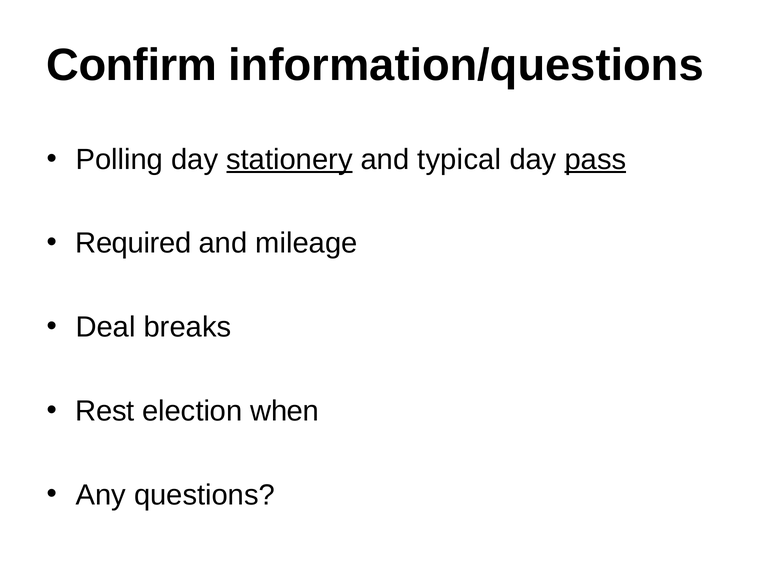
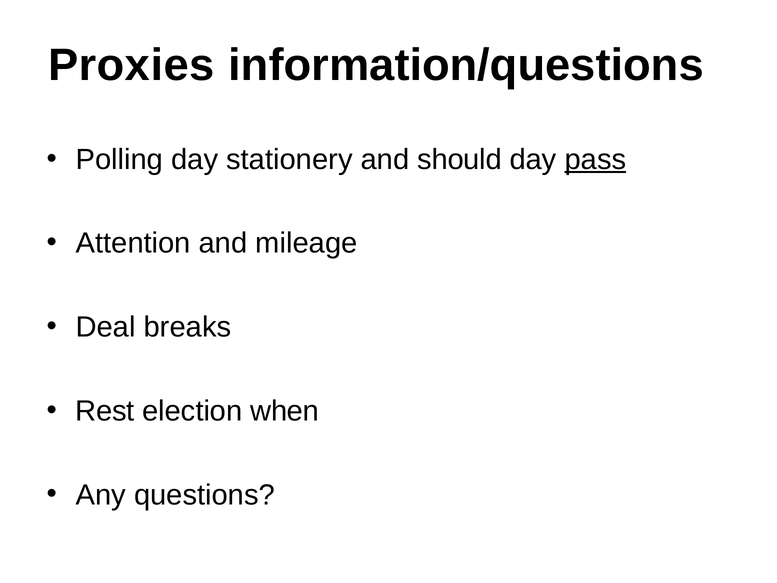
Confirm: Confirm -> Proxies
stationery underline: present -> none
typical: typical -> should
Required: Required -> Attention
